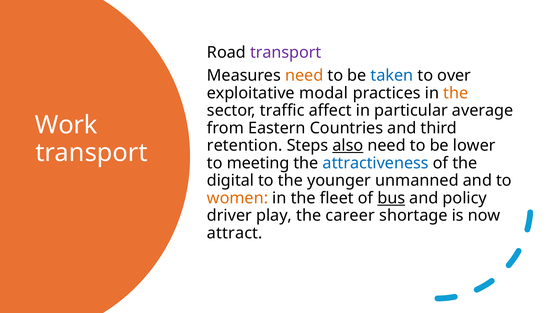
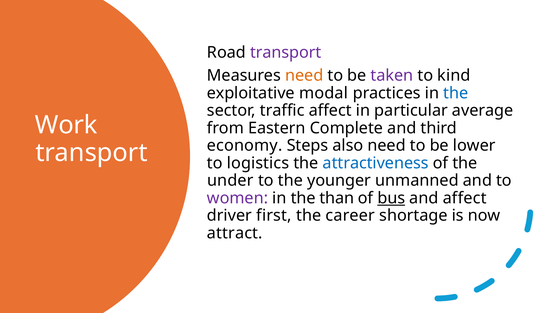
taken colour: blue -> purple
over: over -> kind
the at (456, 93) colour: orange -> blue
Countries: Countries -> Complete
retention: retention -> economy
also underline: present -> none
meeting: meeting -> logistics
digital: digital -> under
women colour: orange -> purple
fleet: fleet -> than
and policy: policy -> affect
play: play -> first
